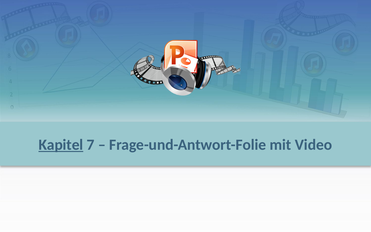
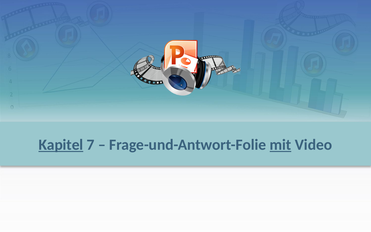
mit underline: none -> present
